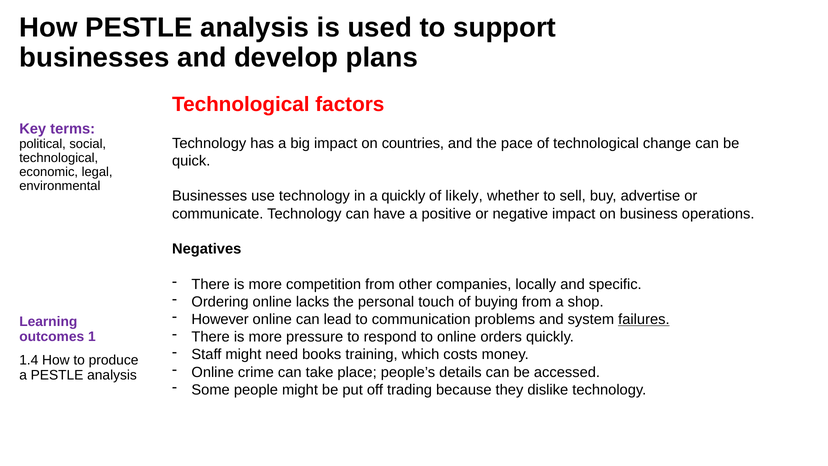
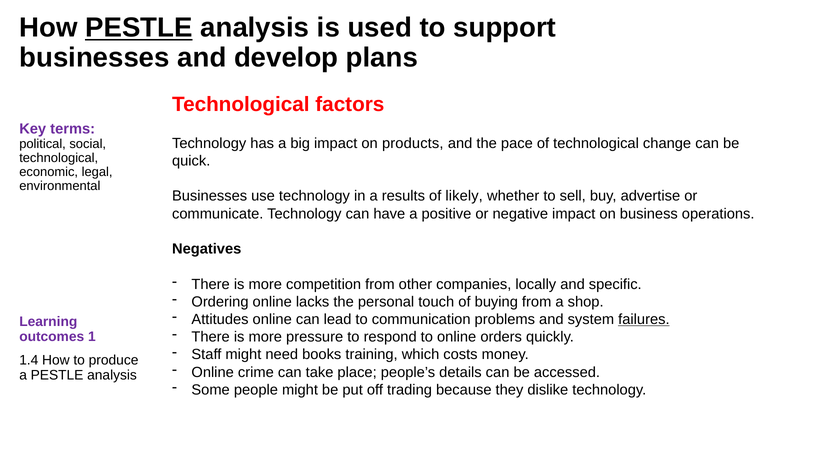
PESTLE at (139, 28) underline: none -> present
countries: countries -> products
a quickly: quickly -> results
However: However -> Attitudes
